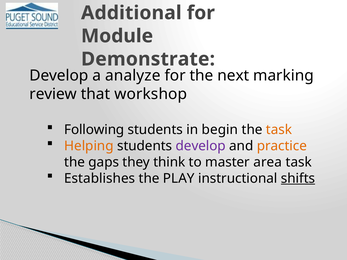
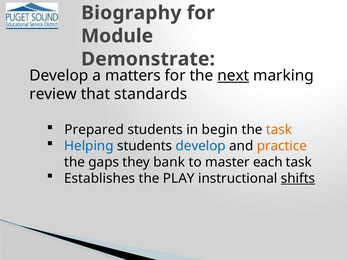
Additional: Additional -> Biography
analyze: analyze -> matters
next underline: none -> present
workshop: workshop -> standards
Following: Following -> Prepared
Helping colour: orange -> blue
develop at (201, 146) colour: purple -> blue
think: think -> bank
area: area -> each
